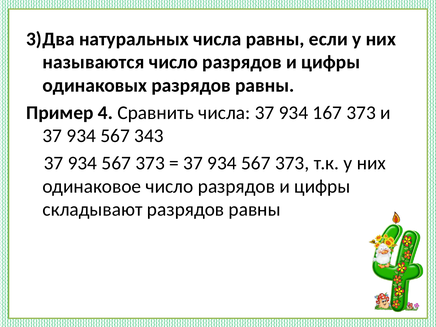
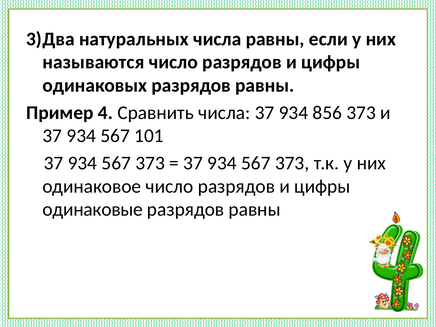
167: 167 -> 856
343: 343 -> 101
складывают: складывают -> одинаковые
